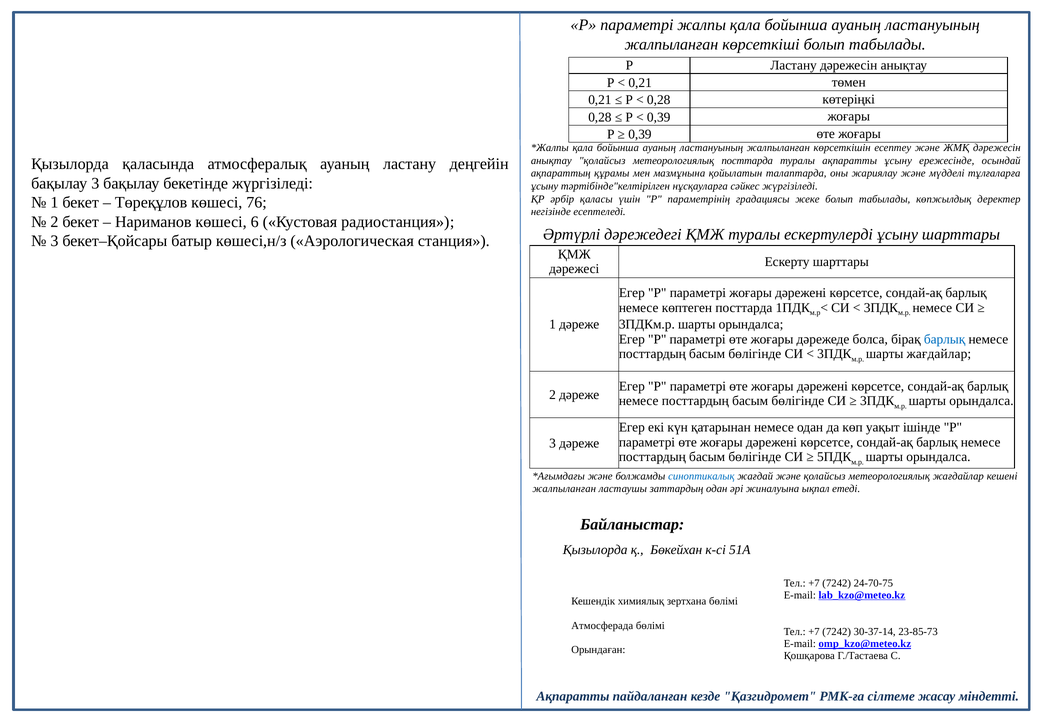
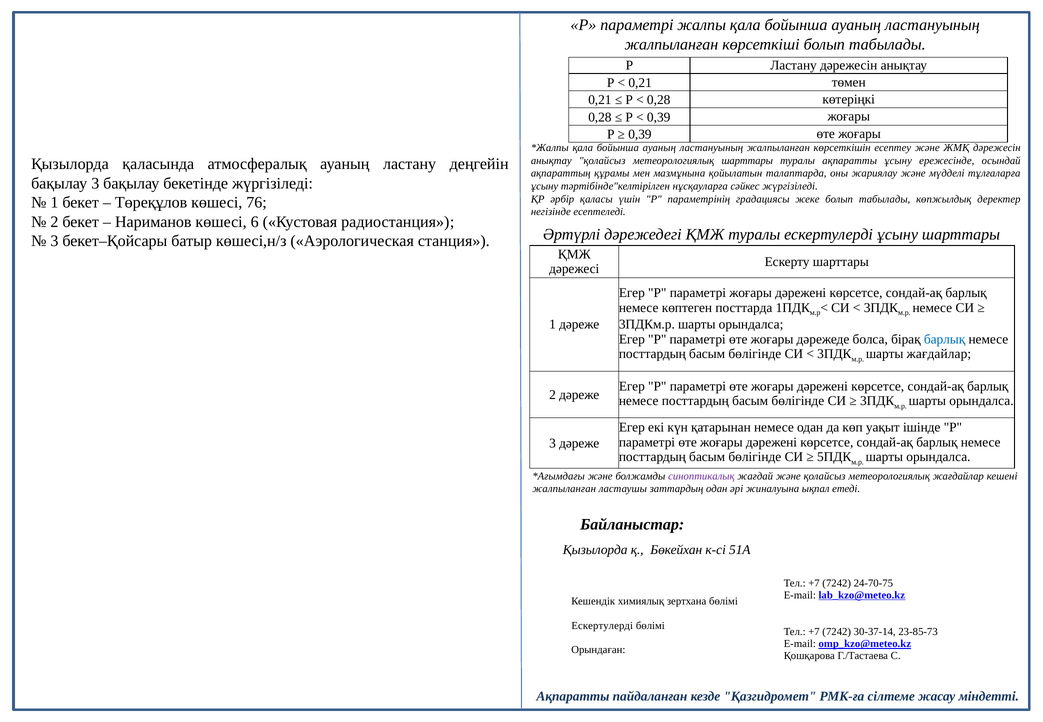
метеорологиялық посттарда: посттарда -> шарттары
синоптикалық colour: blue -> purple
Атмосферада at (602, 626): Атмосферада -> Ескертулерді
